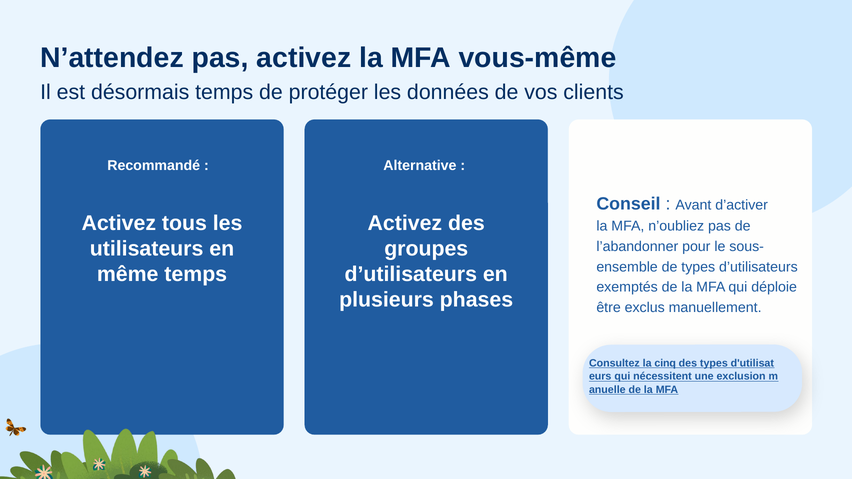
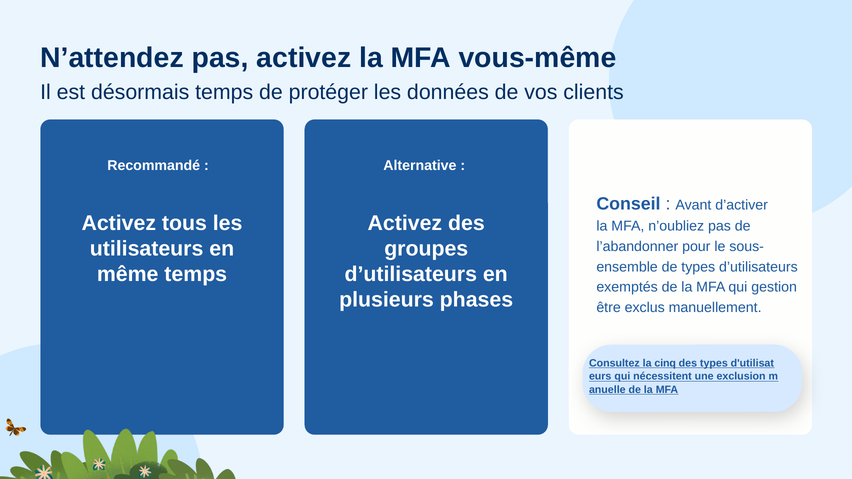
déploie: déploie -> gestion
